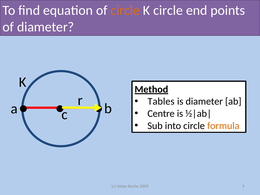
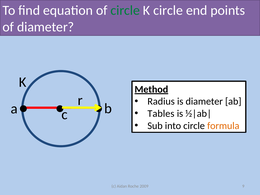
circle at (125, 10) colour: orange -> green
Tables: Tables -> Radius
Centre: Centre -> Tables
